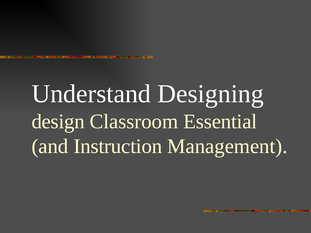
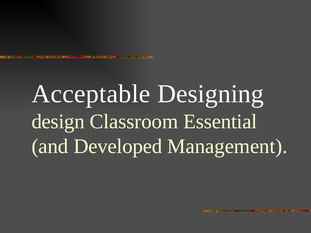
Understand: Understand -> Acceptable
Instruction: Instruction -> Developed
